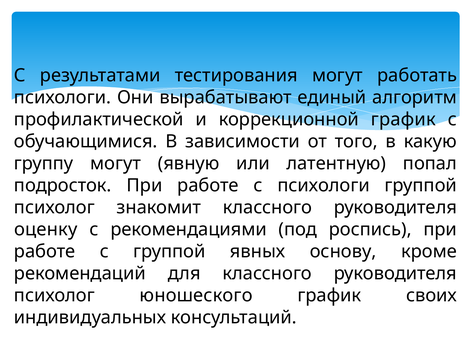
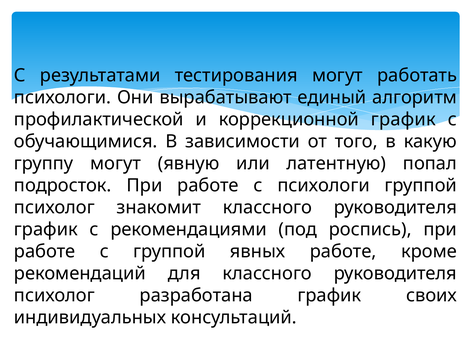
оценку at (46, 230): оценку -> график
явных основу: основу -> работе
юношеского: юношеского -> разработана
